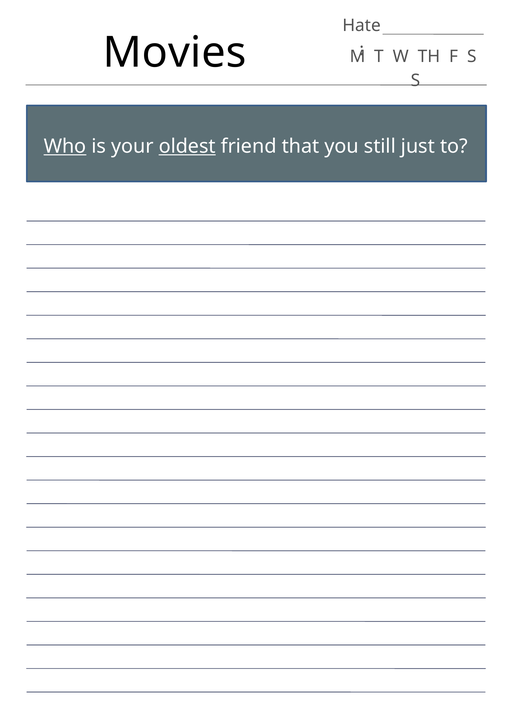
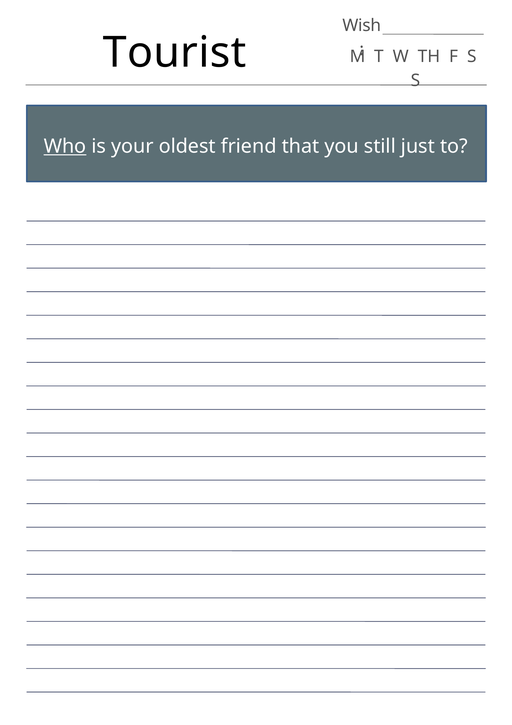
Hate: Hate -> Wish
Movies: Movies -> Tourist
oldest underline: present -> none
